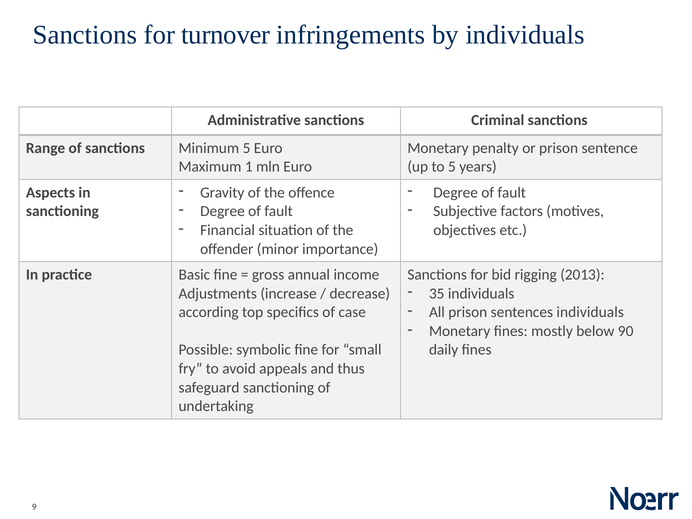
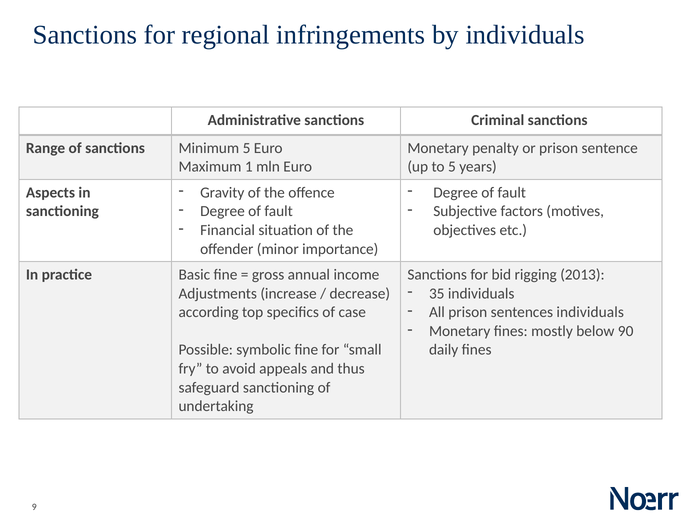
turnover: turnover -> regional
